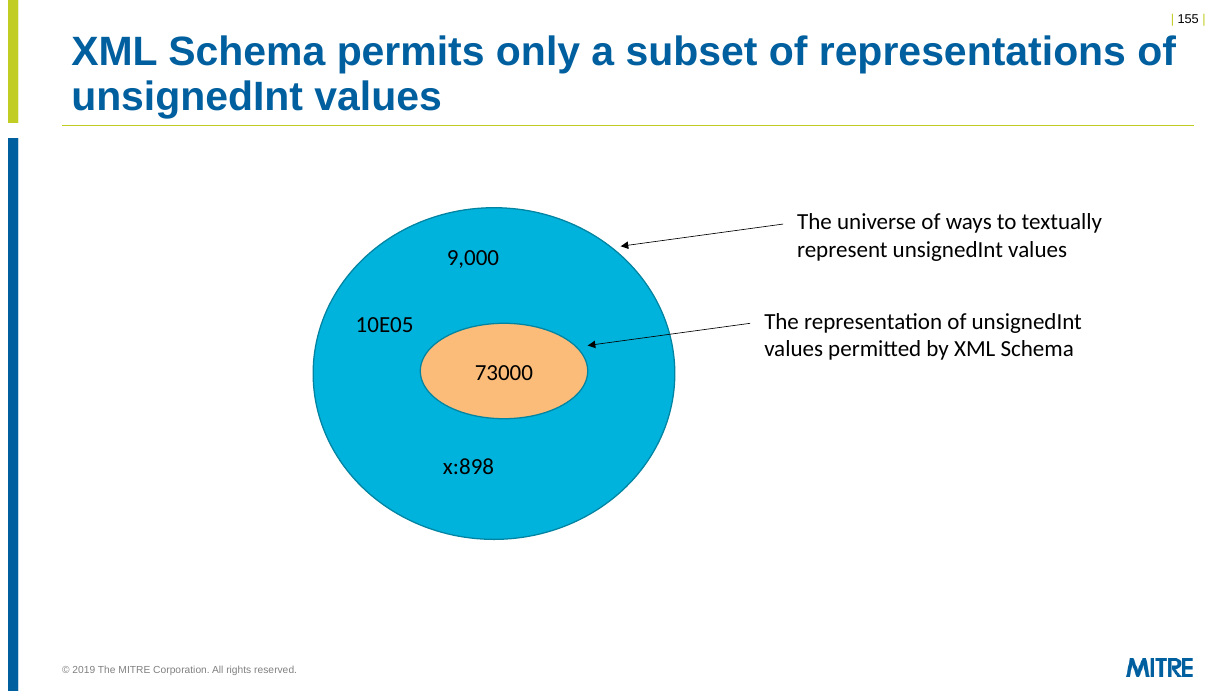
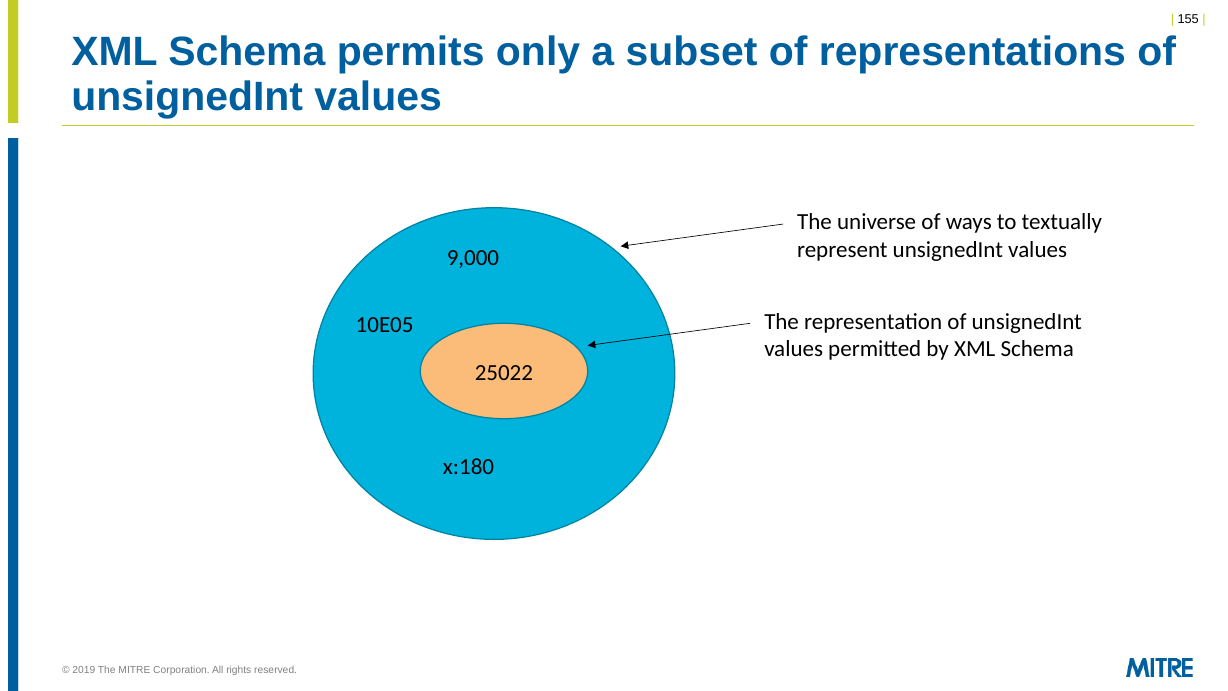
73000: 73000 -> 25022
x:898: x:898 -> x:180
